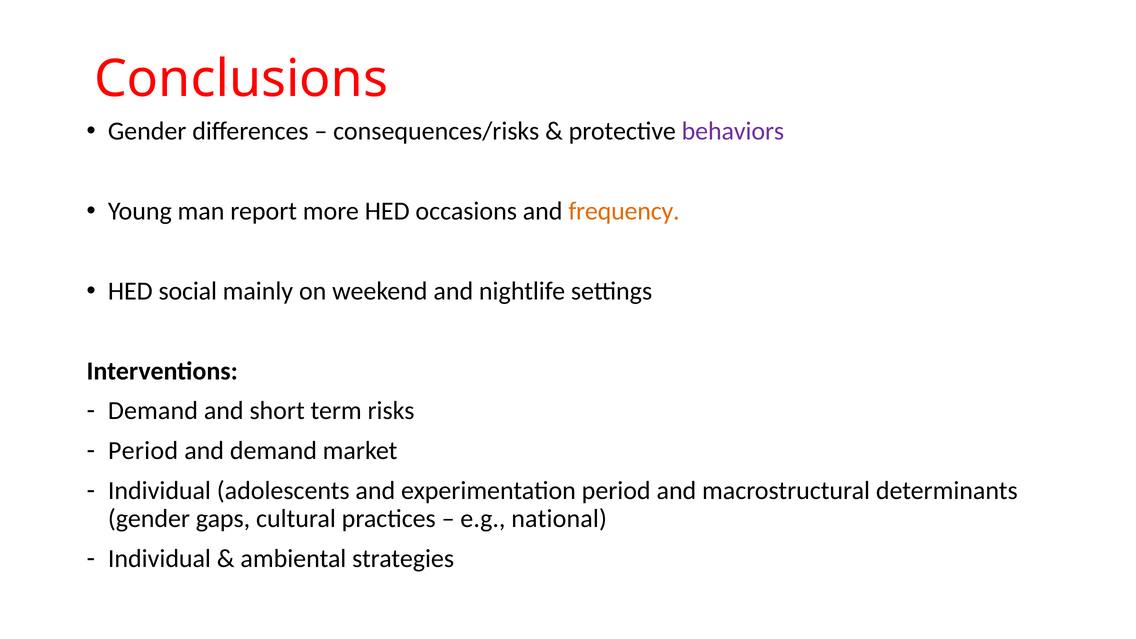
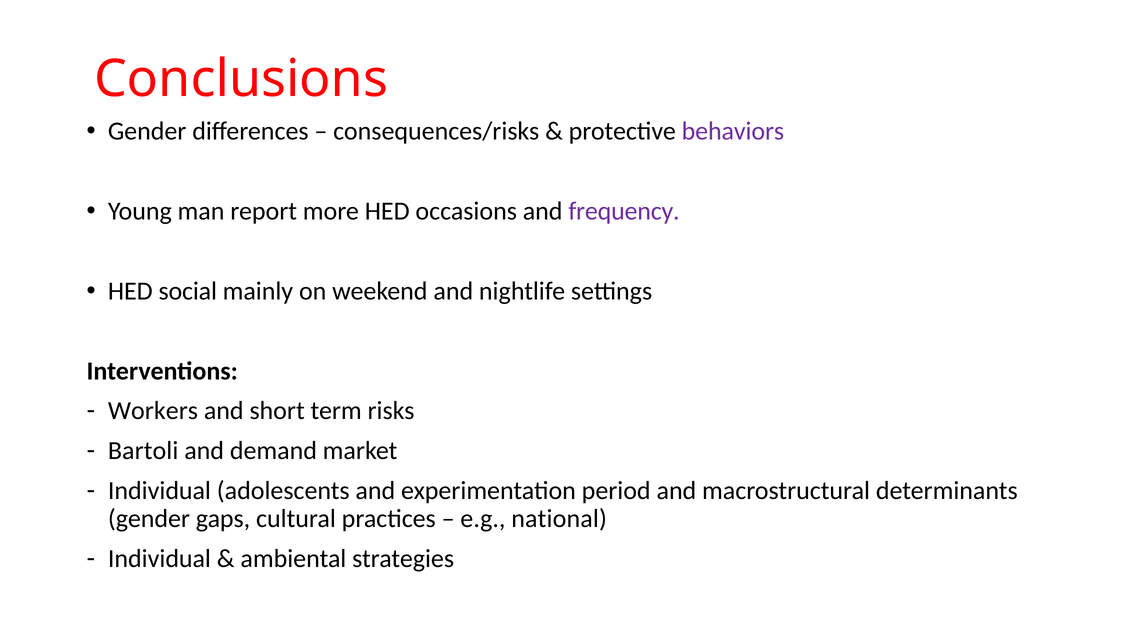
frequency colour: orange -> purple
Demand at (153, 411): Demand -> Workers
Period at (143, 451): Period -> Bartoli
